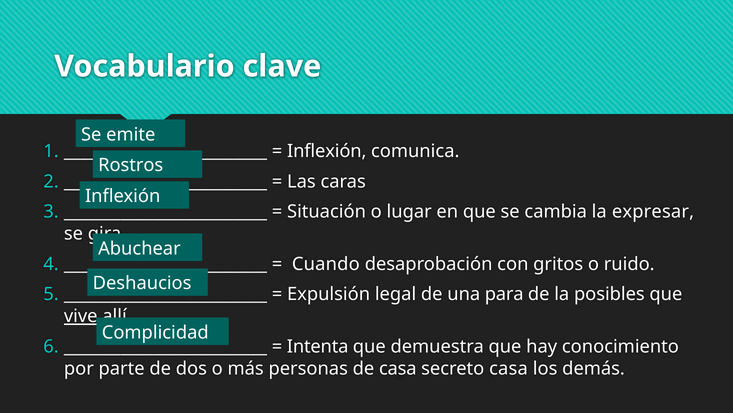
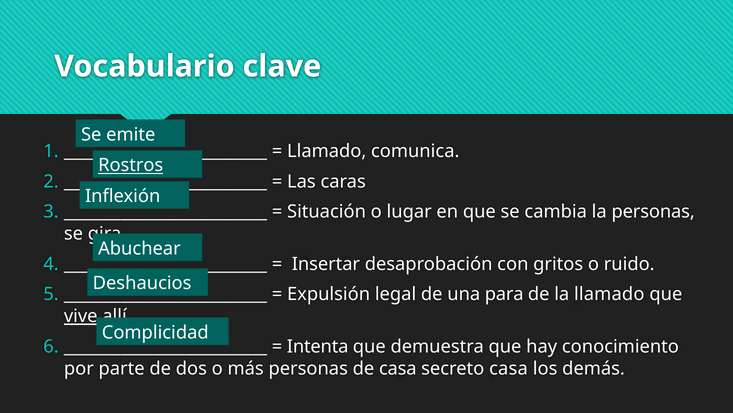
Inflexión at (327, 151): Inflexión -> Llamado
Rostros underline: none -> present
la expresar: expresar -> personas
Cuando: Cuando -> Insertar
la posibles: posibles -> llamado
